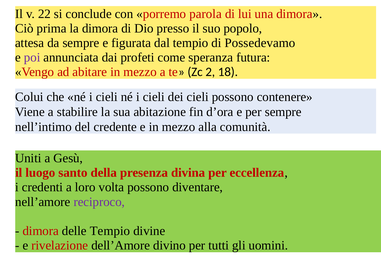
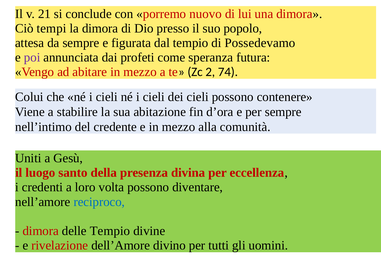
22: 22 -> 21
parola: parola -> nuovo
prima: prima -> tempi
18: 18 -> 74
reciproco colour: purple -> blue
